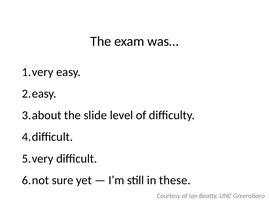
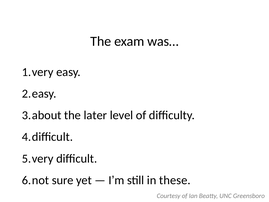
slide: slide -> later
